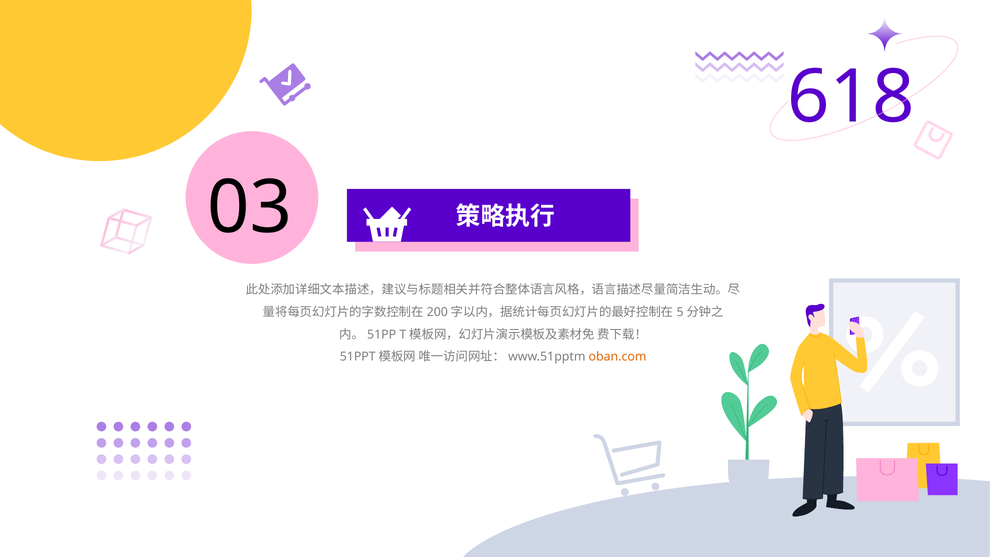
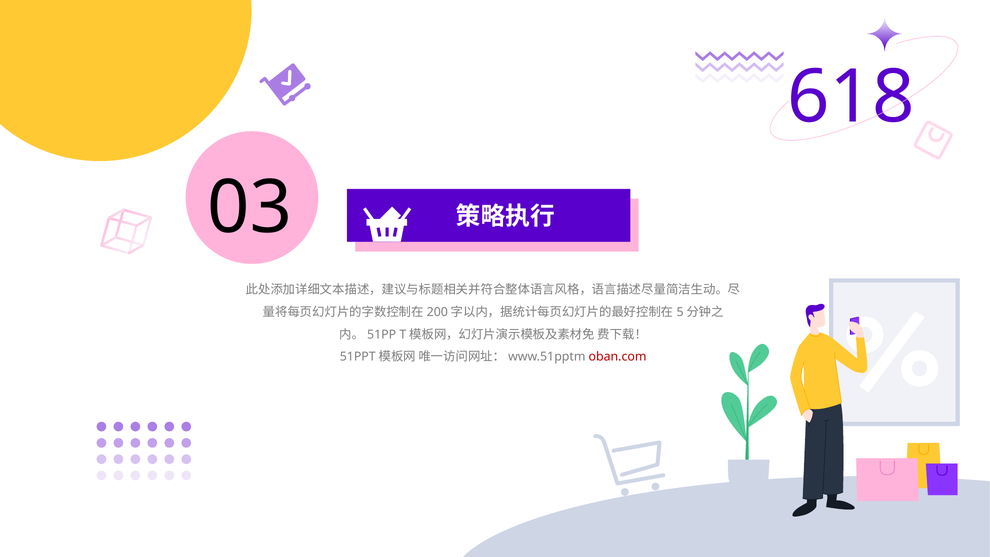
oban.com colour: orange -> red
